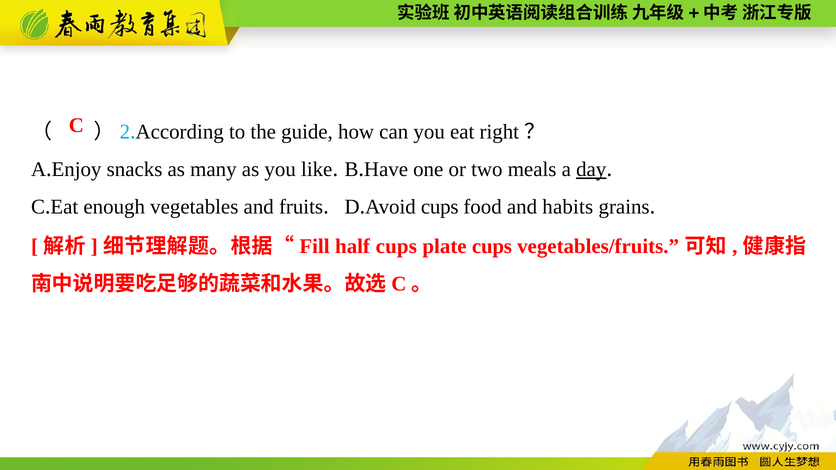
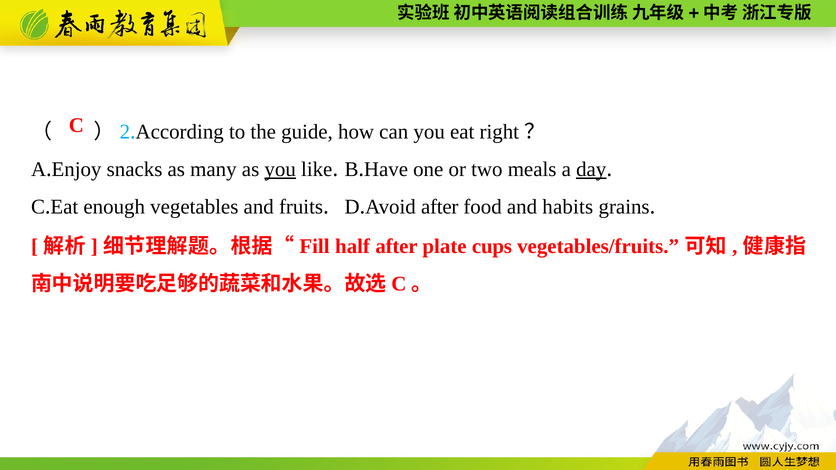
you at (280, 169) underline: none -> present
cups at (440, 207): cups -> after
half cups: cups -> after
